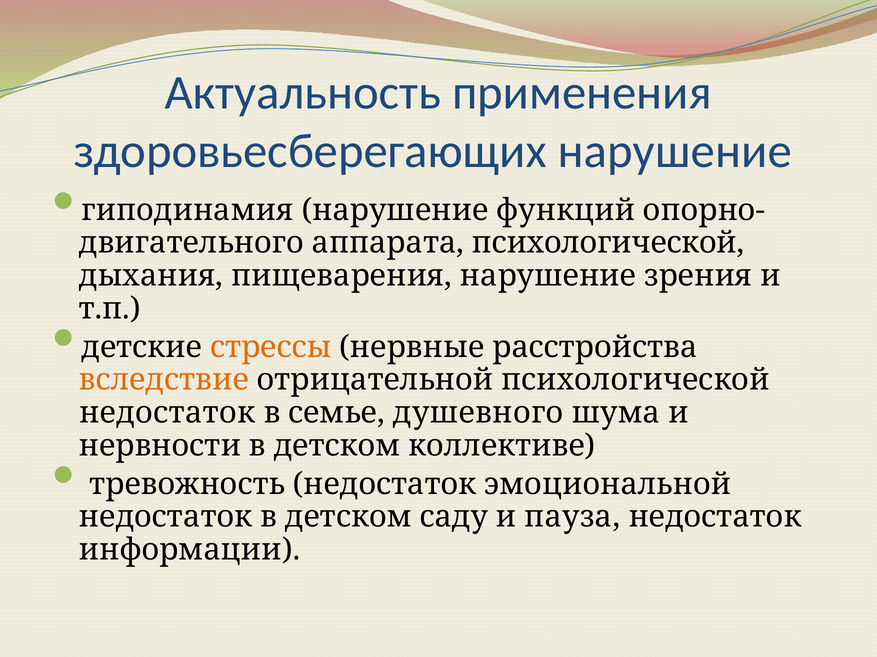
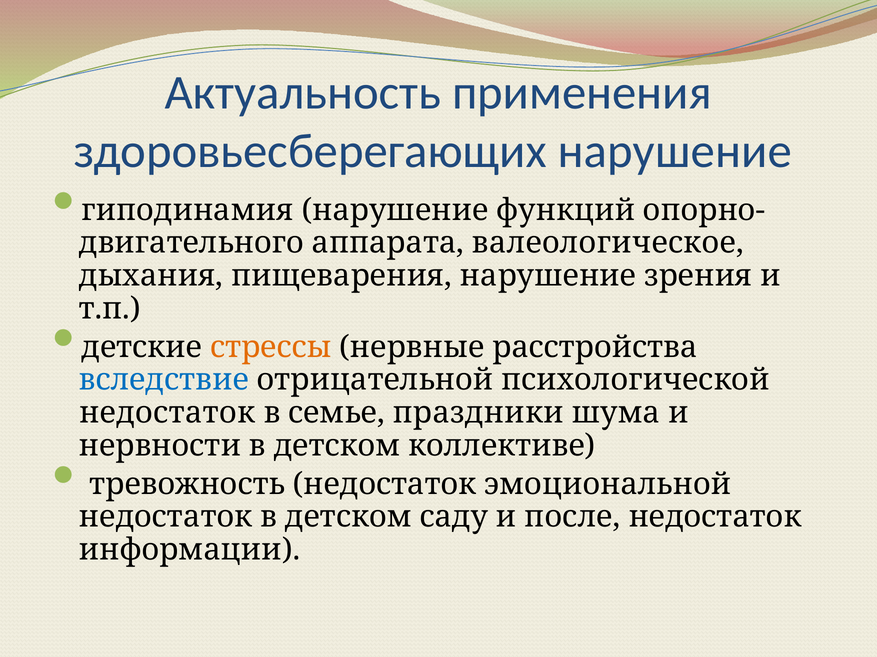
аппарата психологической: психологической -> валеологическое
вследствие colour: orange -> blue
душевного: душевного -> праздники
пауза: пауза -> после
